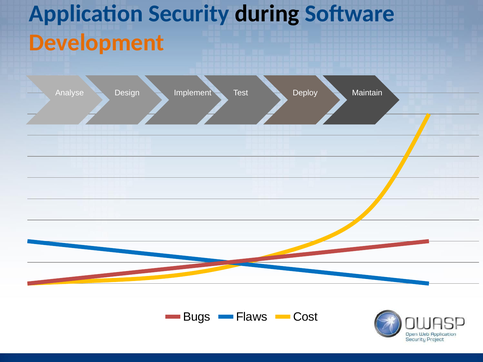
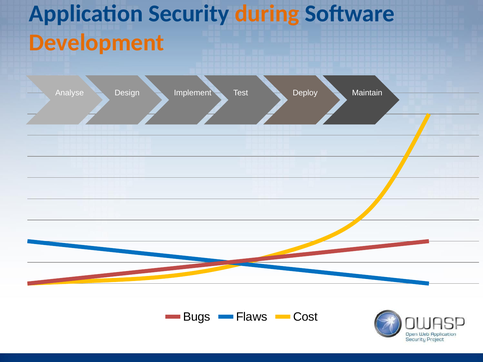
during colour: black -> orange
